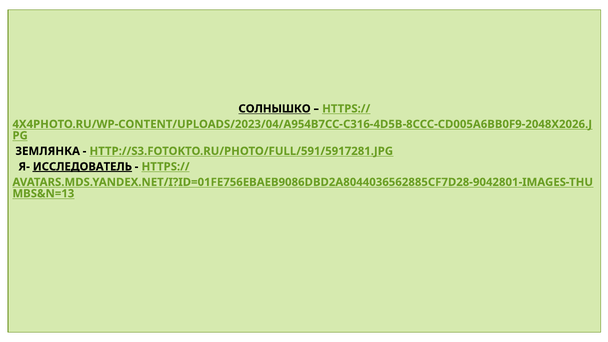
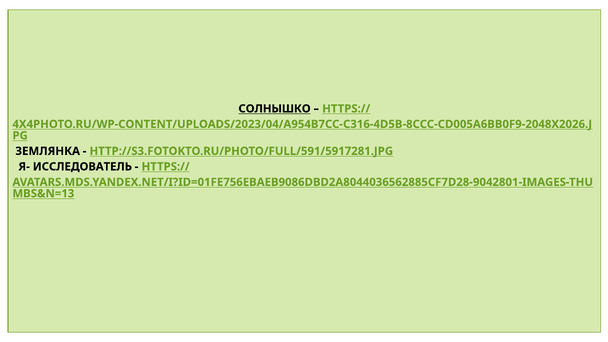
ИССЛЕДОВАТЕЛЬ underline: present -> none
